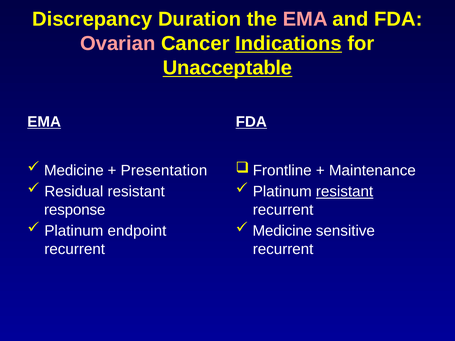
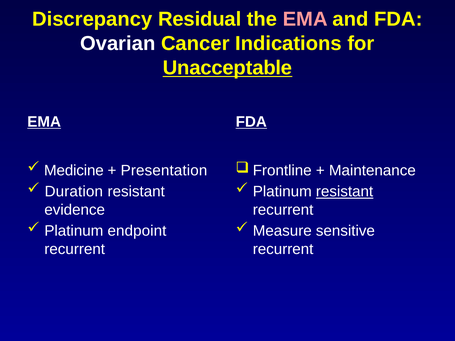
Duration: Duration -> Residual
Ovarian colour: pink -> white
Indications underline: present -> none
Residual: Residual -> Duration
response: response -> evidence
Medicine at (282, 231): Medicine -> Measure
